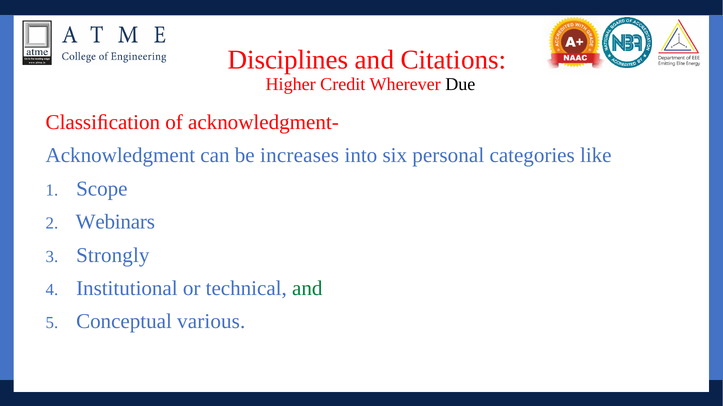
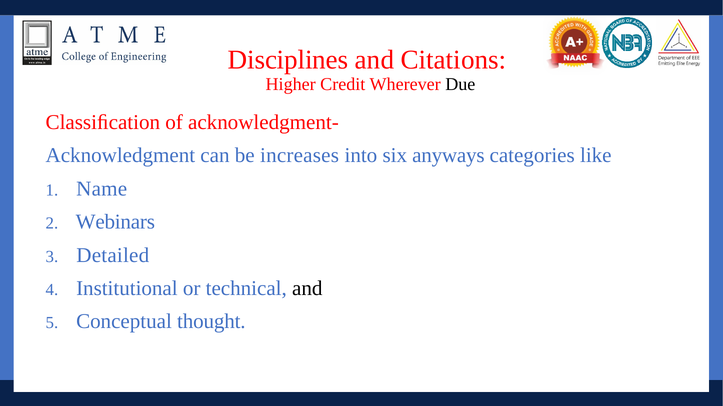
personal: personal -> anyways
Scope: Scope -> Name
Strongly: Strongly -> Detailed
and at (307, 289) colour: green -> black
various: various -> thought
